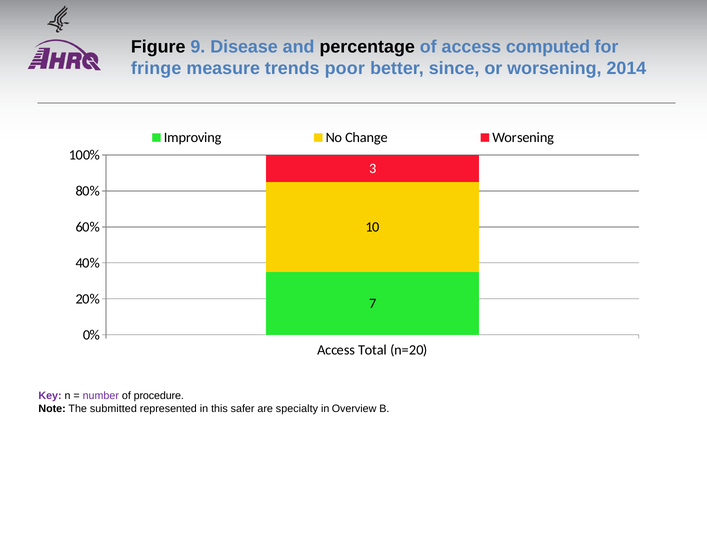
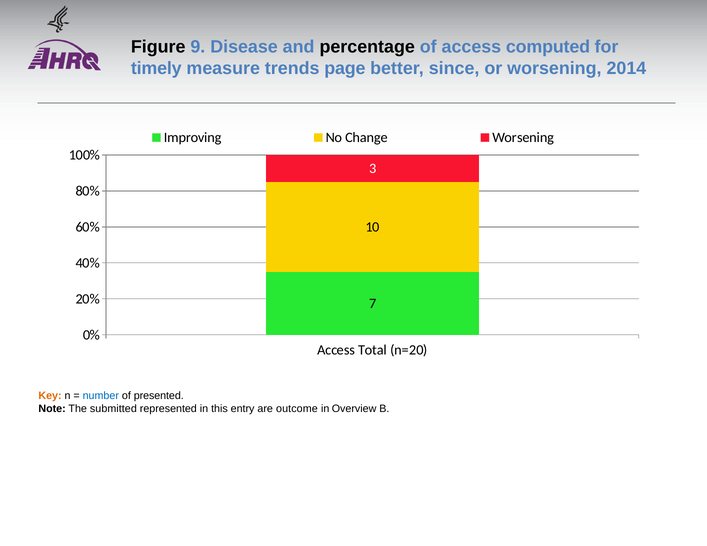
fringe: fringe -> timely
poor: poor -> page
Key colour: purple -> orange
number colour: purple -> blue
procedure: procedure -> presented
safer: safer -> entry
specialty: specialty -> outcome
